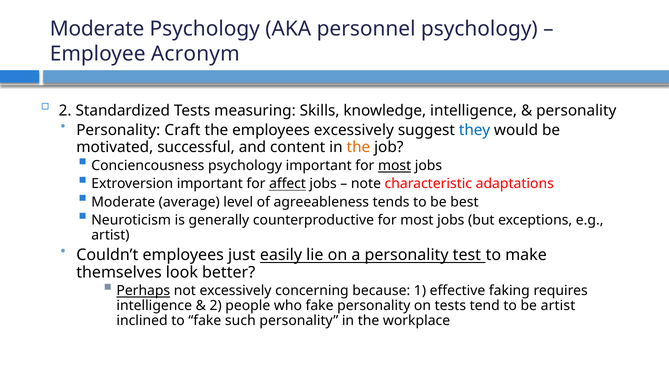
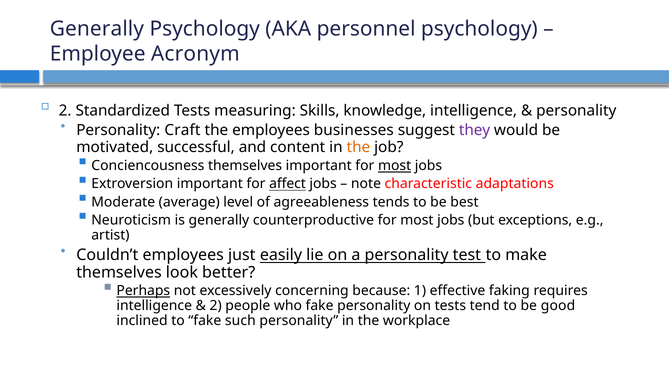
Moderate at (97, 29): Moderate -> Generally
employees excessively: excessively -> businesses
they colour: blue -> purple
Conciencousness psychology: psychology -> themselves
be artist: artist -> good
